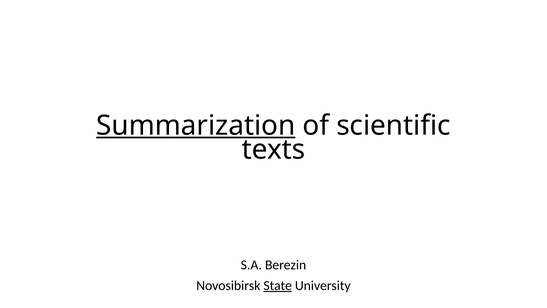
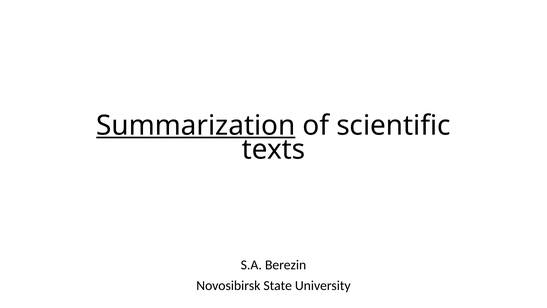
State underline: present -> none
